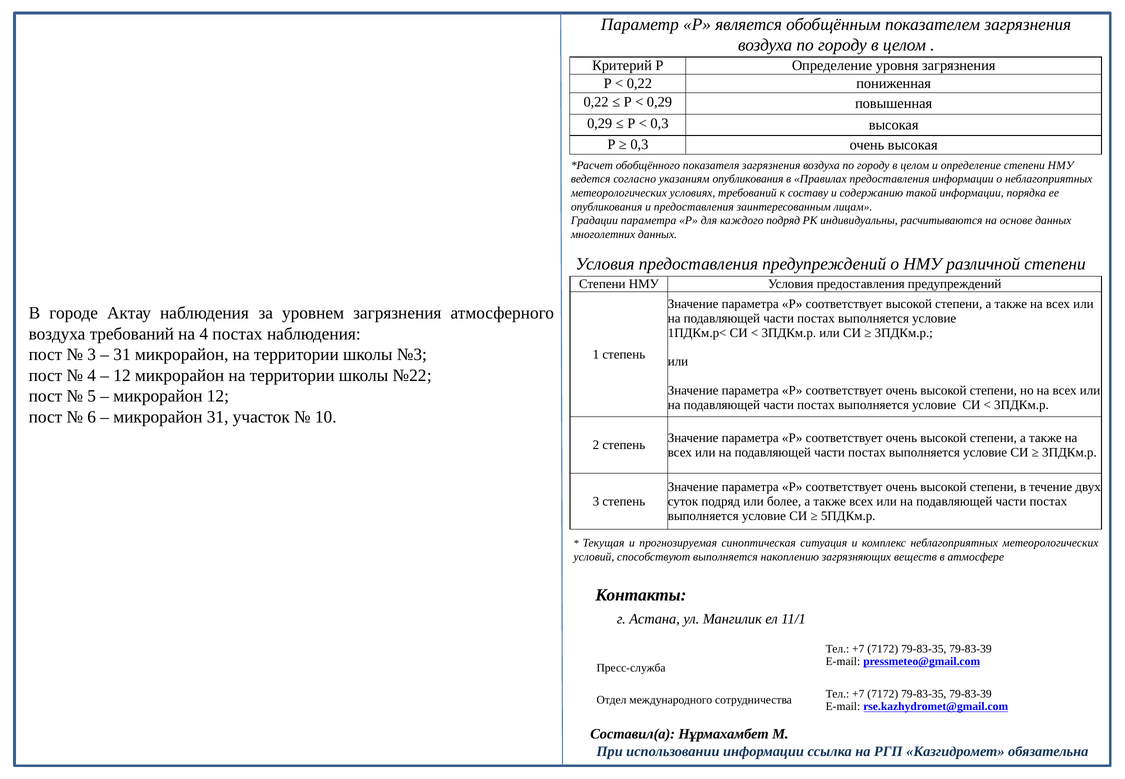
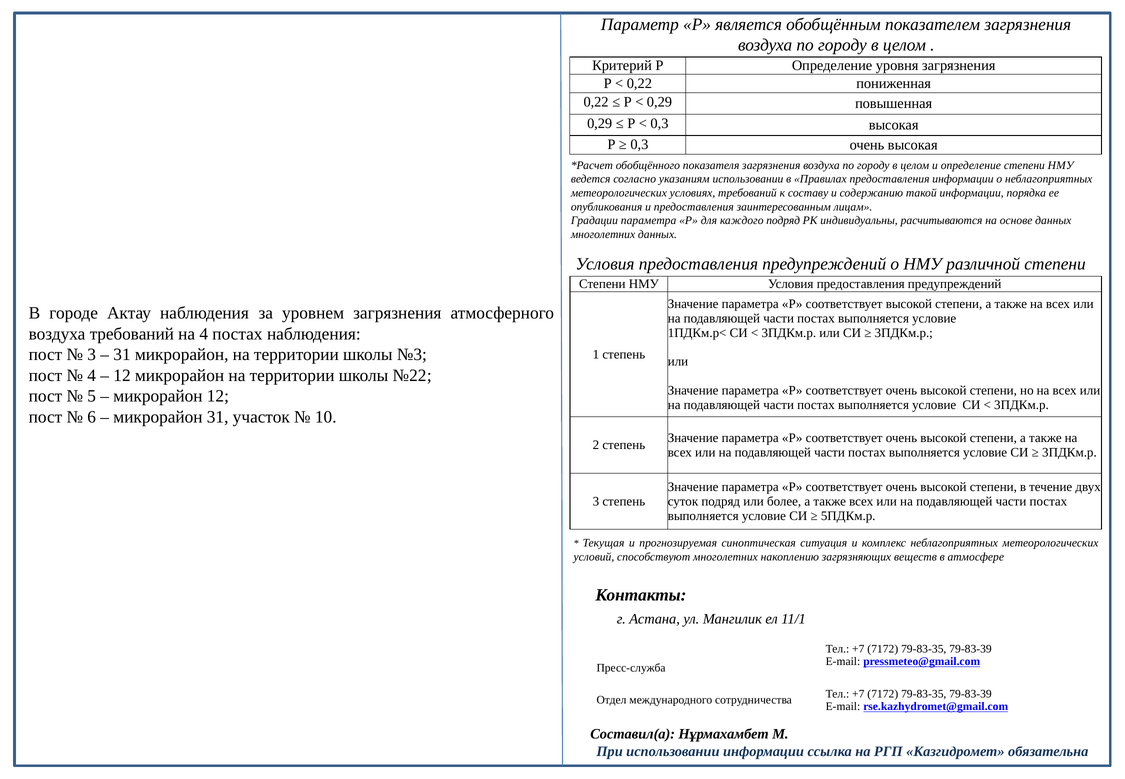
указаниям опубликования: опубликования -> использовании
способствуют выполняется: выполняется -> многолетних
